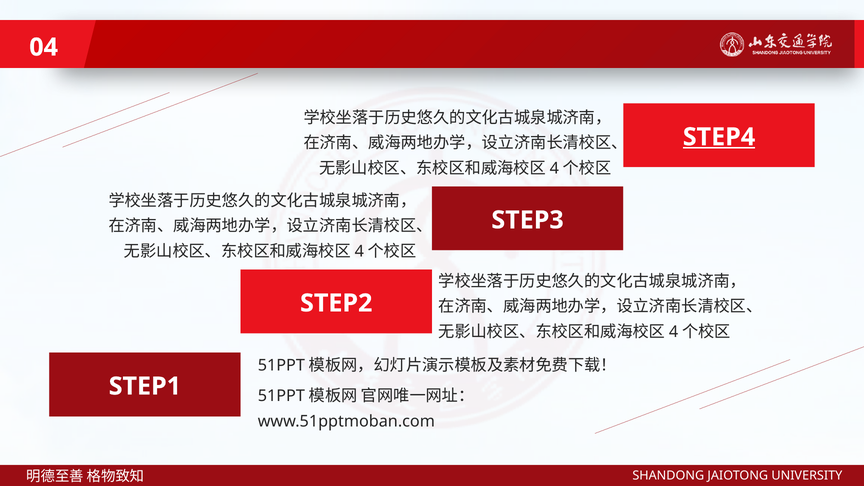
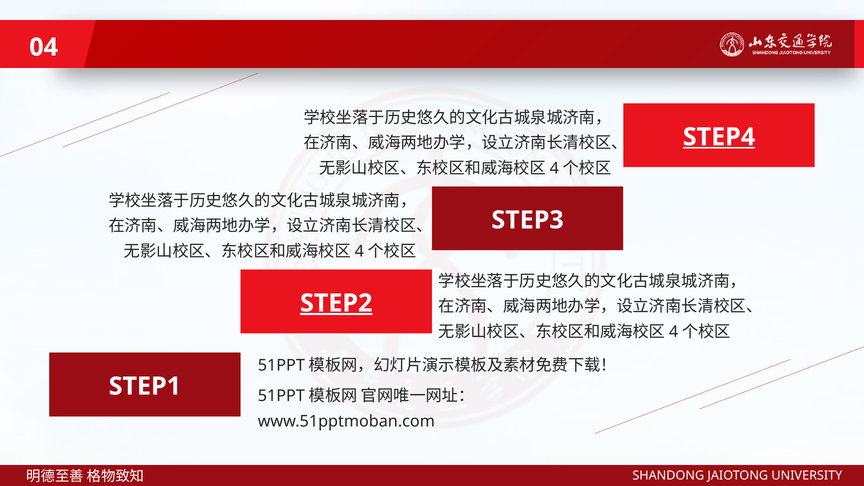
STEP2 underline: none -> present
